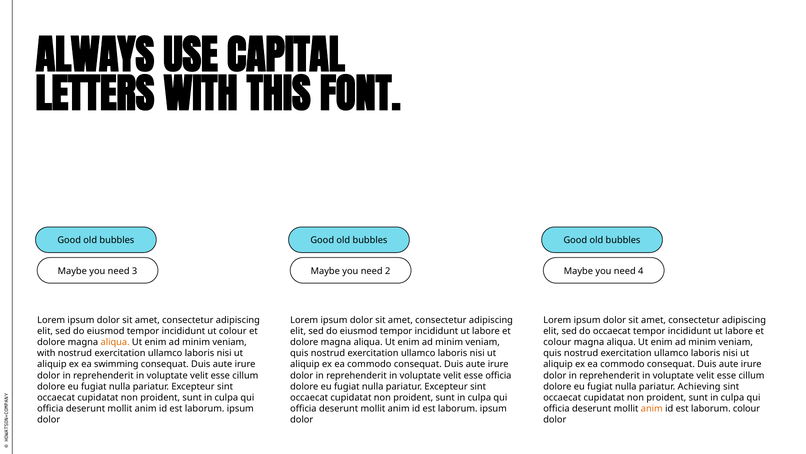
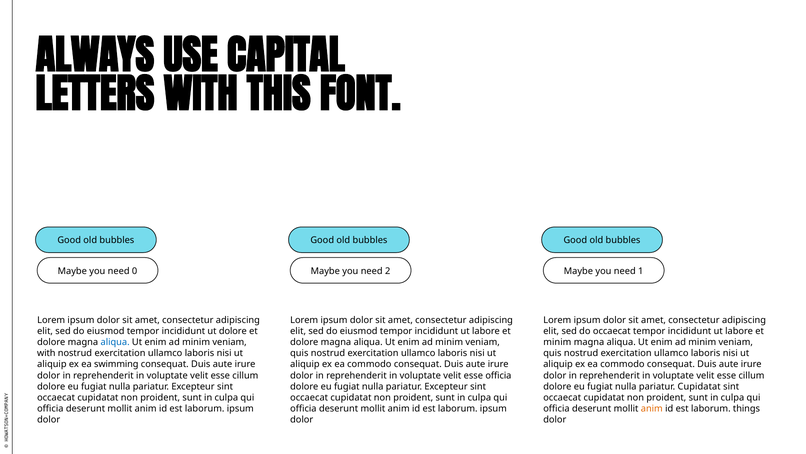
3: 3 -> 0
4: 4 -> 1
ut colour: colour -> dolore
aliqua at (115, 342) colour: orange -> blue
colour at (557, 342): colour -> minim
pariatur Achieving: Achieving -> Cupidatat
laborum colour: colour -> things
